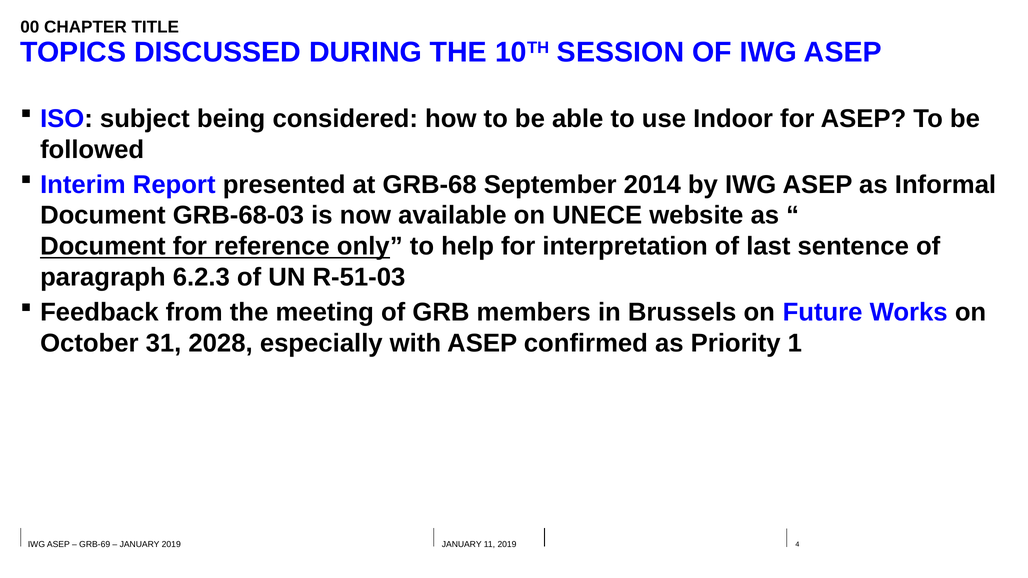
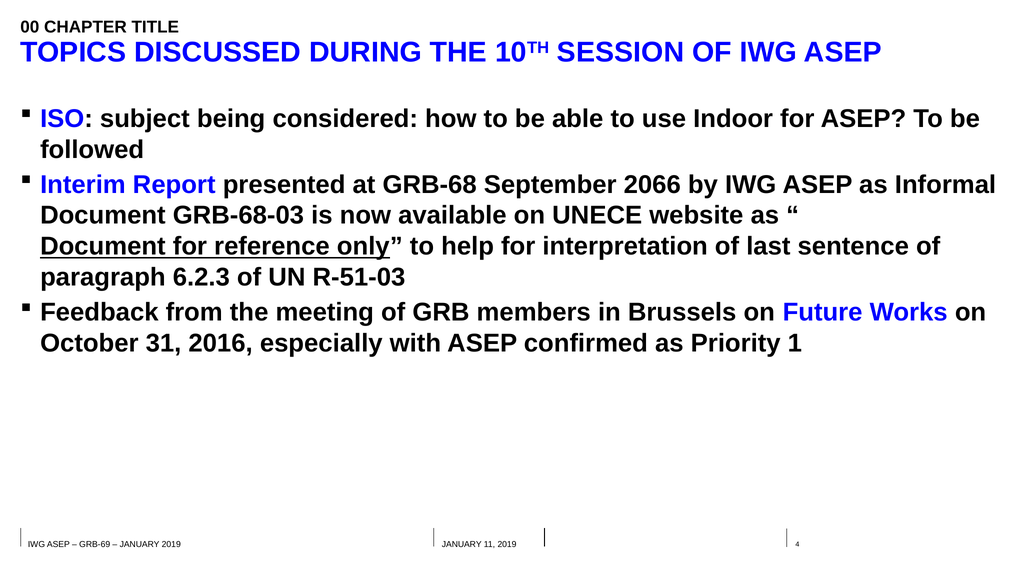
2014: 2014 -> 2066
2028: 2028 -> 2016
